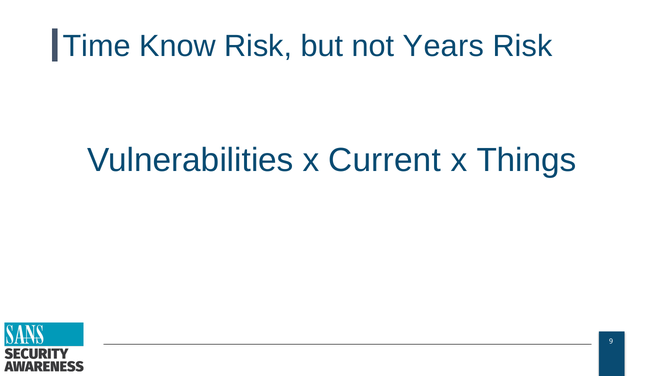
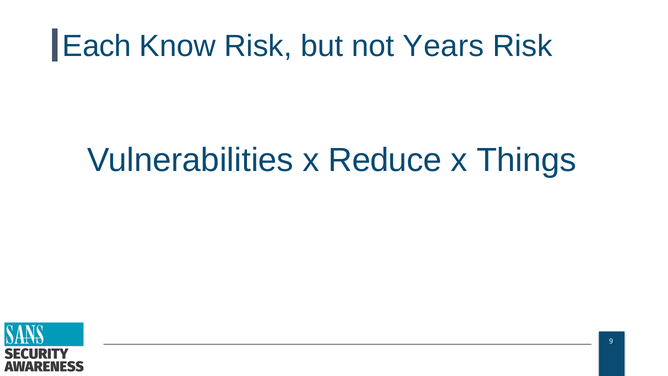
Time: Time -> Each
Current: Current -> Reduce
